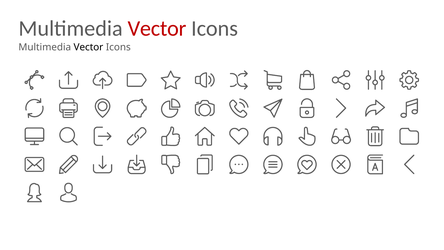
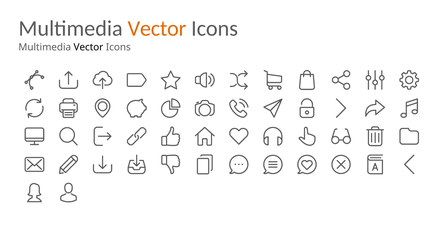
Vector at (157, 28) colour: red -> orange
